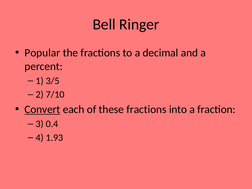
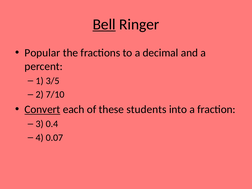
Bell underline: none -> present
these fractions: fractions -> students
1.93: 1.93 -> 0.07
